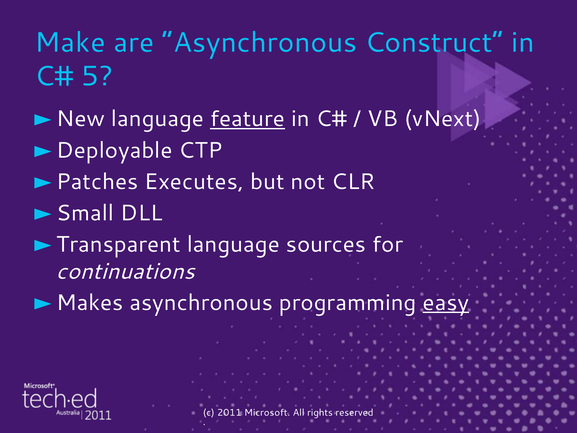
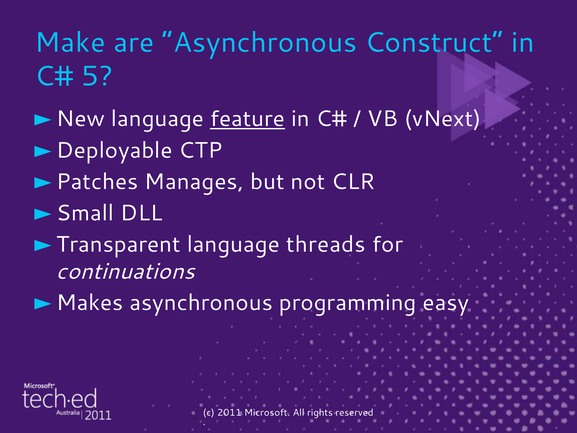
Executes: Executes -> Manages
sources: sources -> threads
easy underline: present -> none
